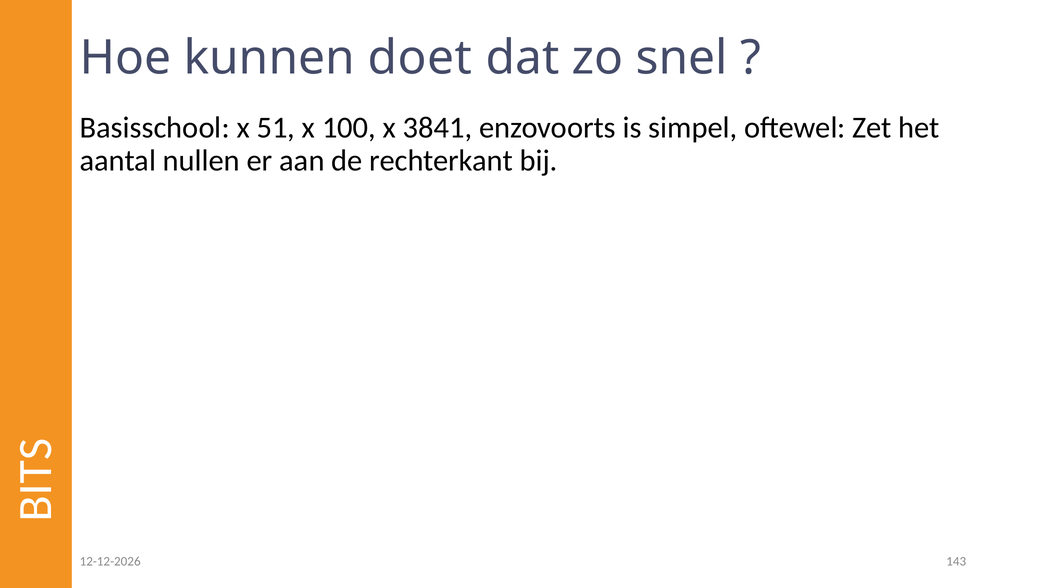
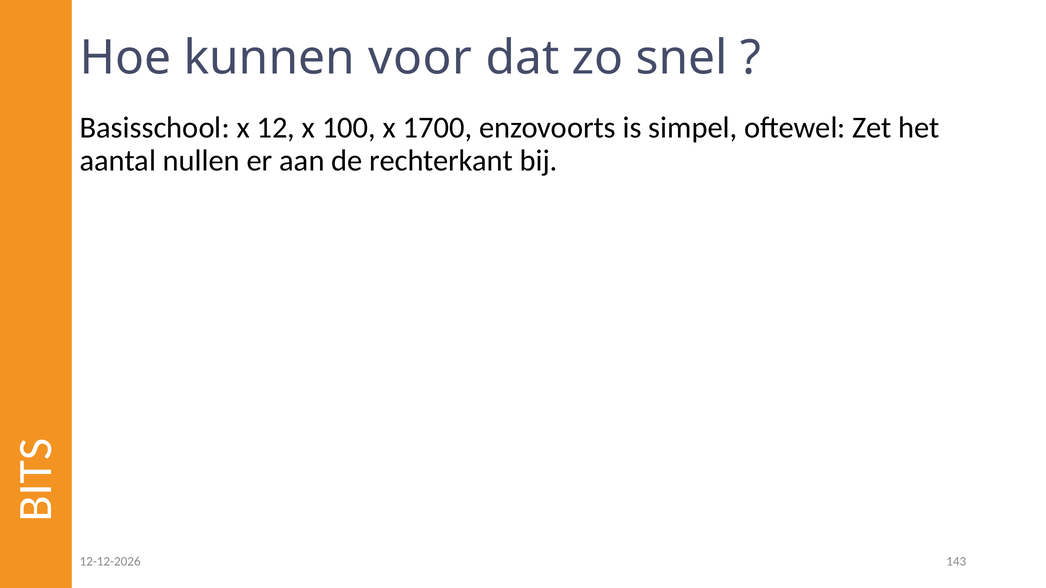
doet: doet -> voor
51: 51 -> 12
3841: 3841 -> 1700
